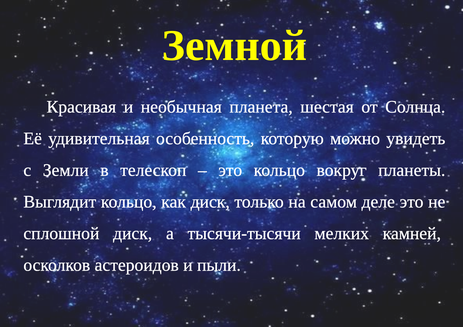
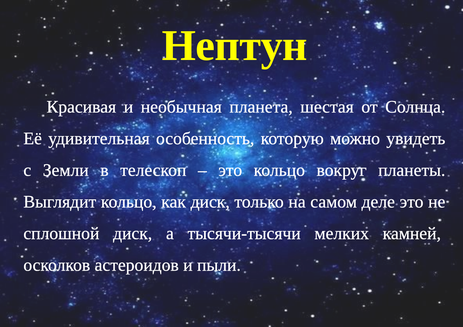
Земной: Земной -> Нептун
